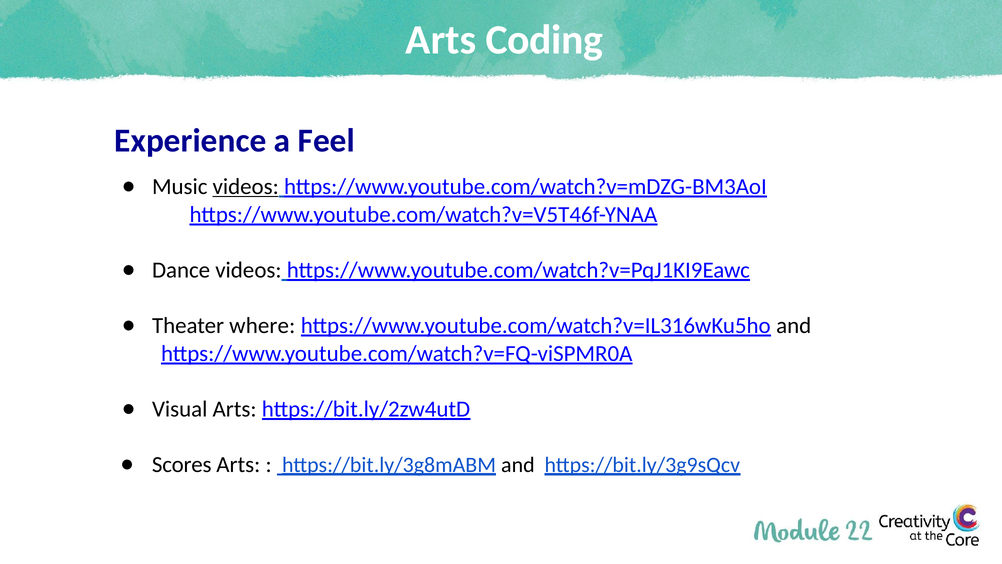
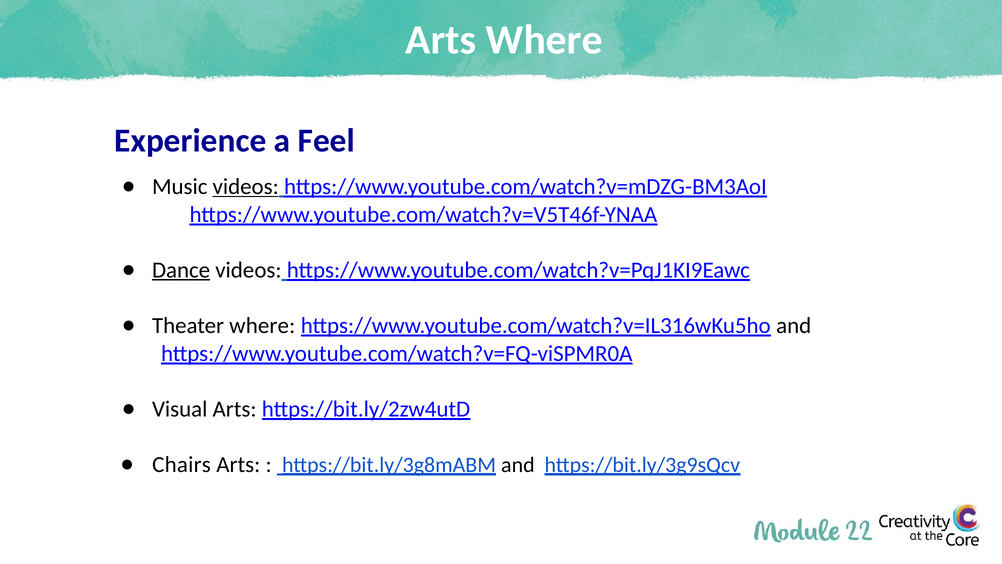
Arts Coding: Coding -> Where
Dance underline: none -> present
Scores: Scores -> Chairs
